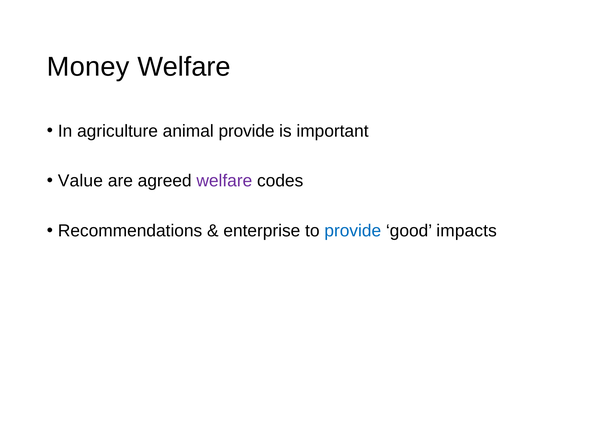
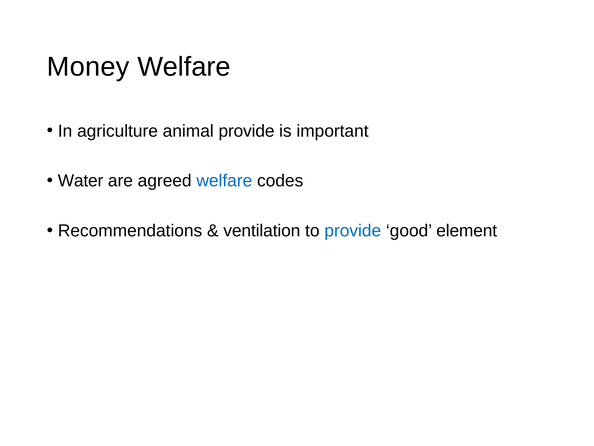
Value: Value -> Water
welfare at (224, 181) colour: purple -> blue
enterprise: enterprise -> ventilation
impacts: impacts -> element
